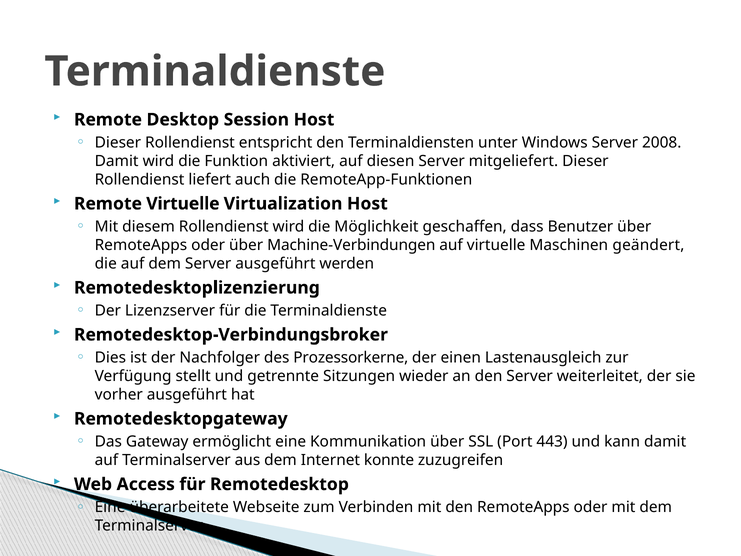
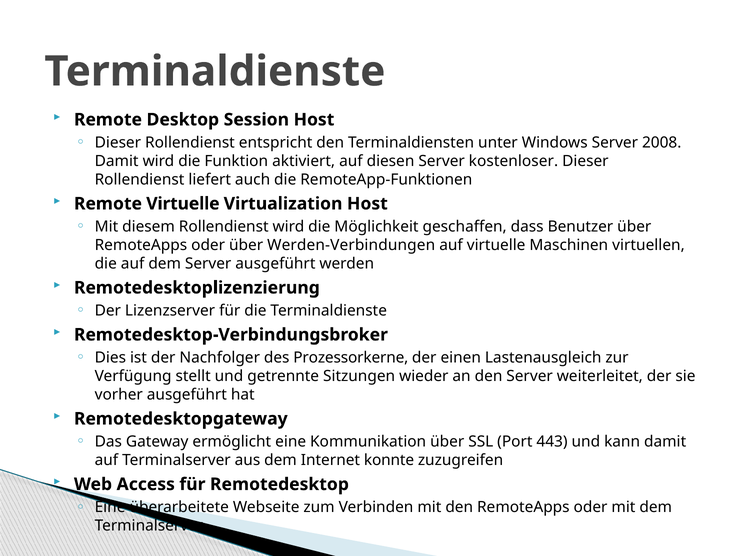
mitgeliefert: mitgeliefert -> kostenloser
Machine-Verbindungen: Machine-Verbindungen -> Werden-Verbindungen
geändert: geändert -> virtuellen
